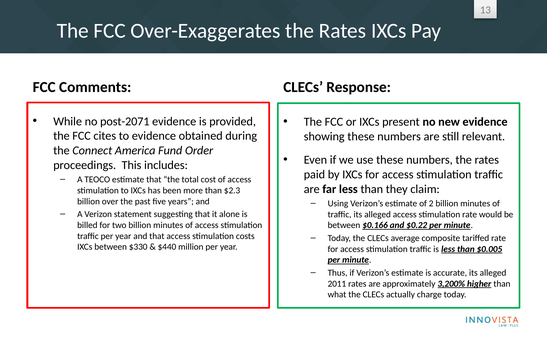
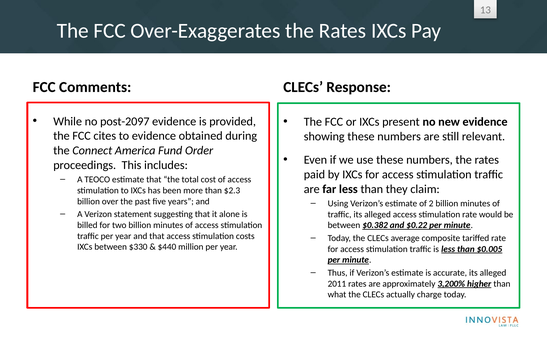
post-2071: post-2071 -> post-2097
$0.166: $0.166 -> $0.382
